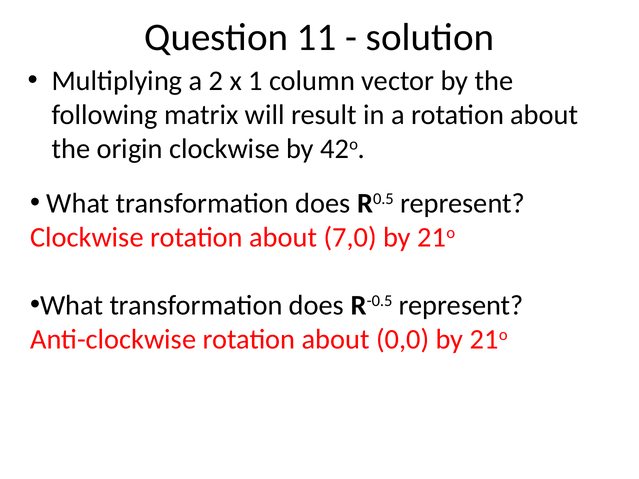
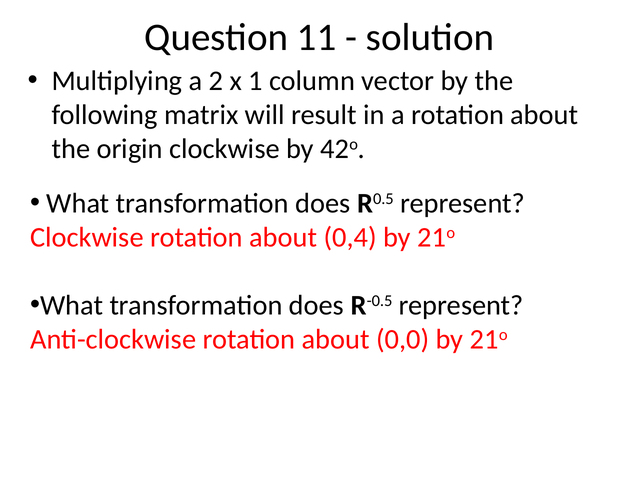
7,0: 7,0 -> 0,4
